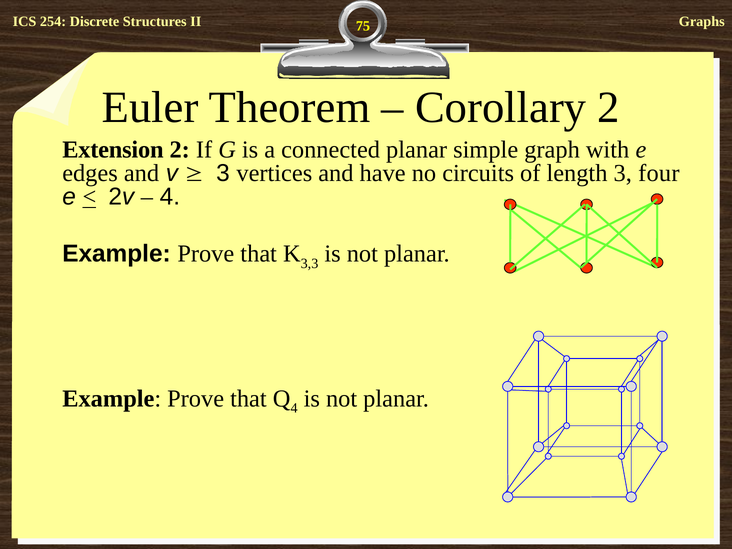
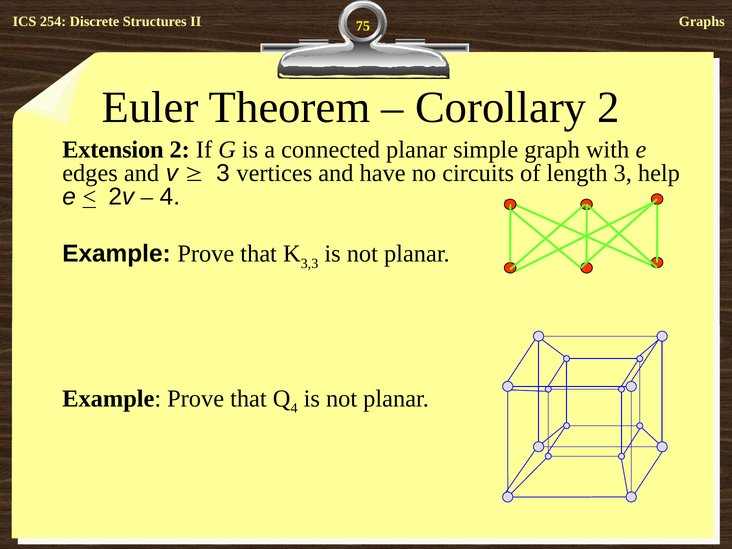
four: four -> help
